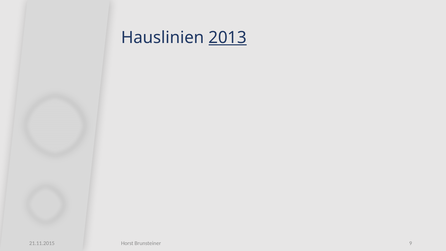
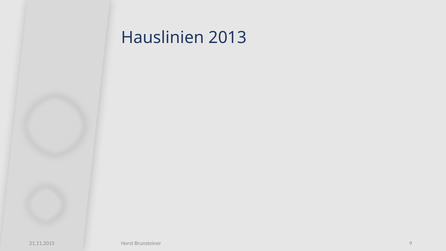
2013 underline: present -> none
